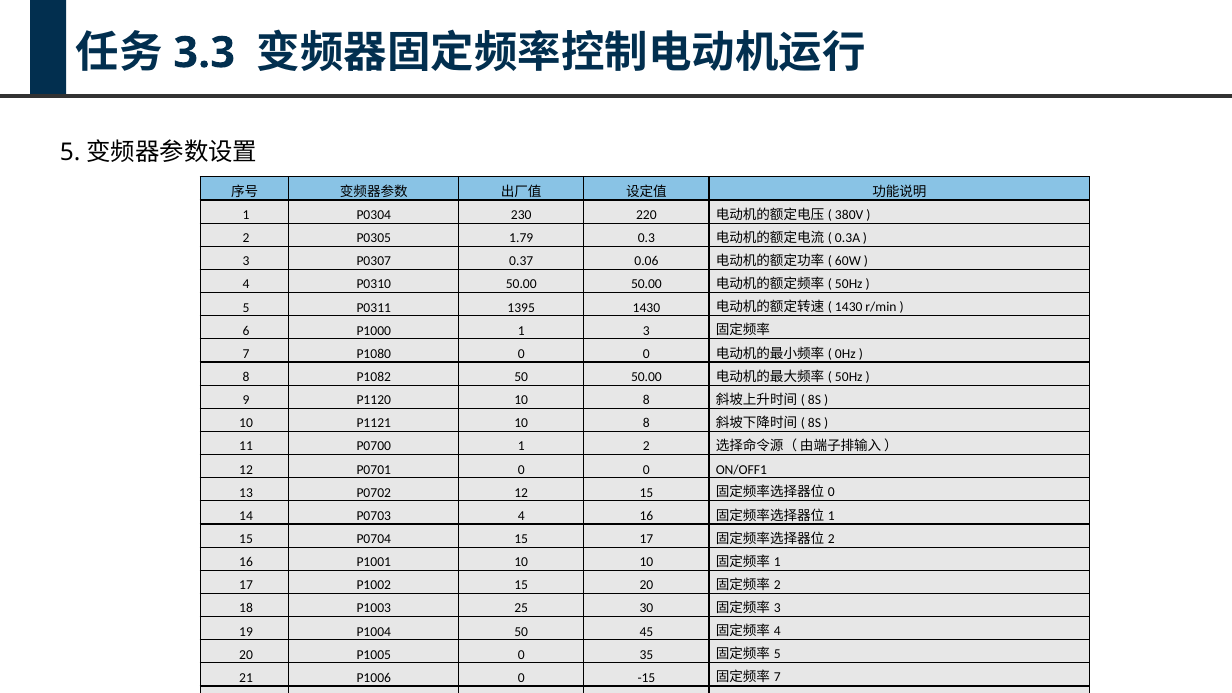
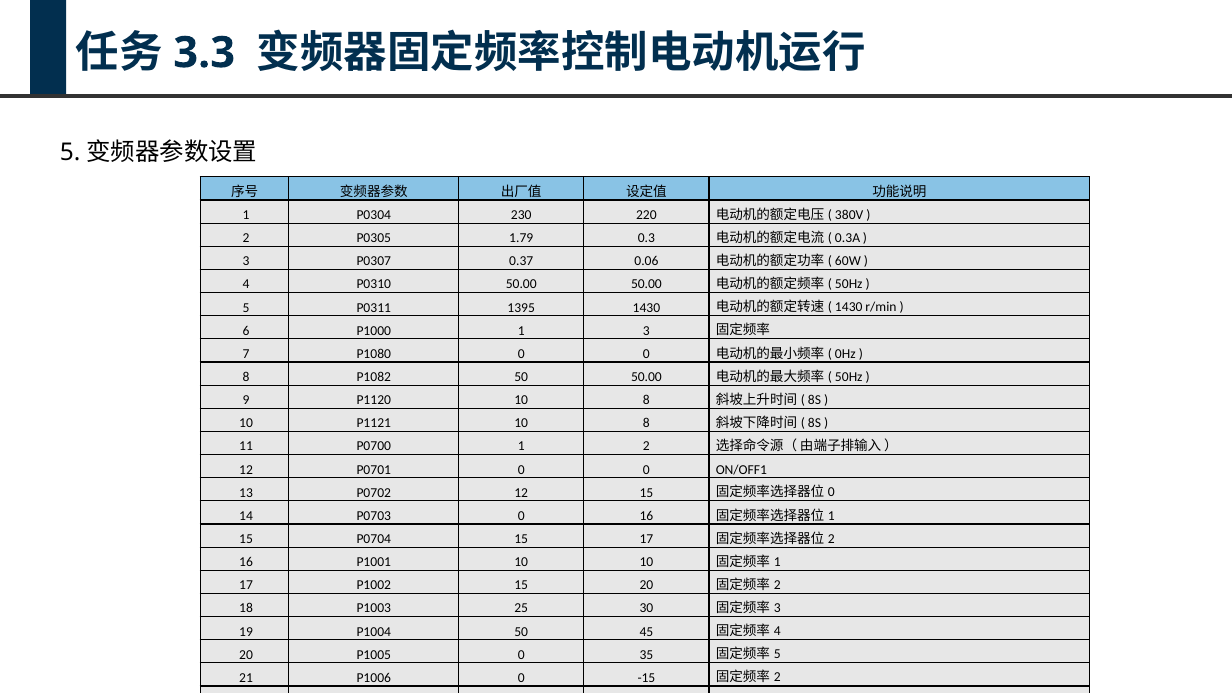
P0703 4: 4 -> 0
7 at (777, 677): 7 -> 2
